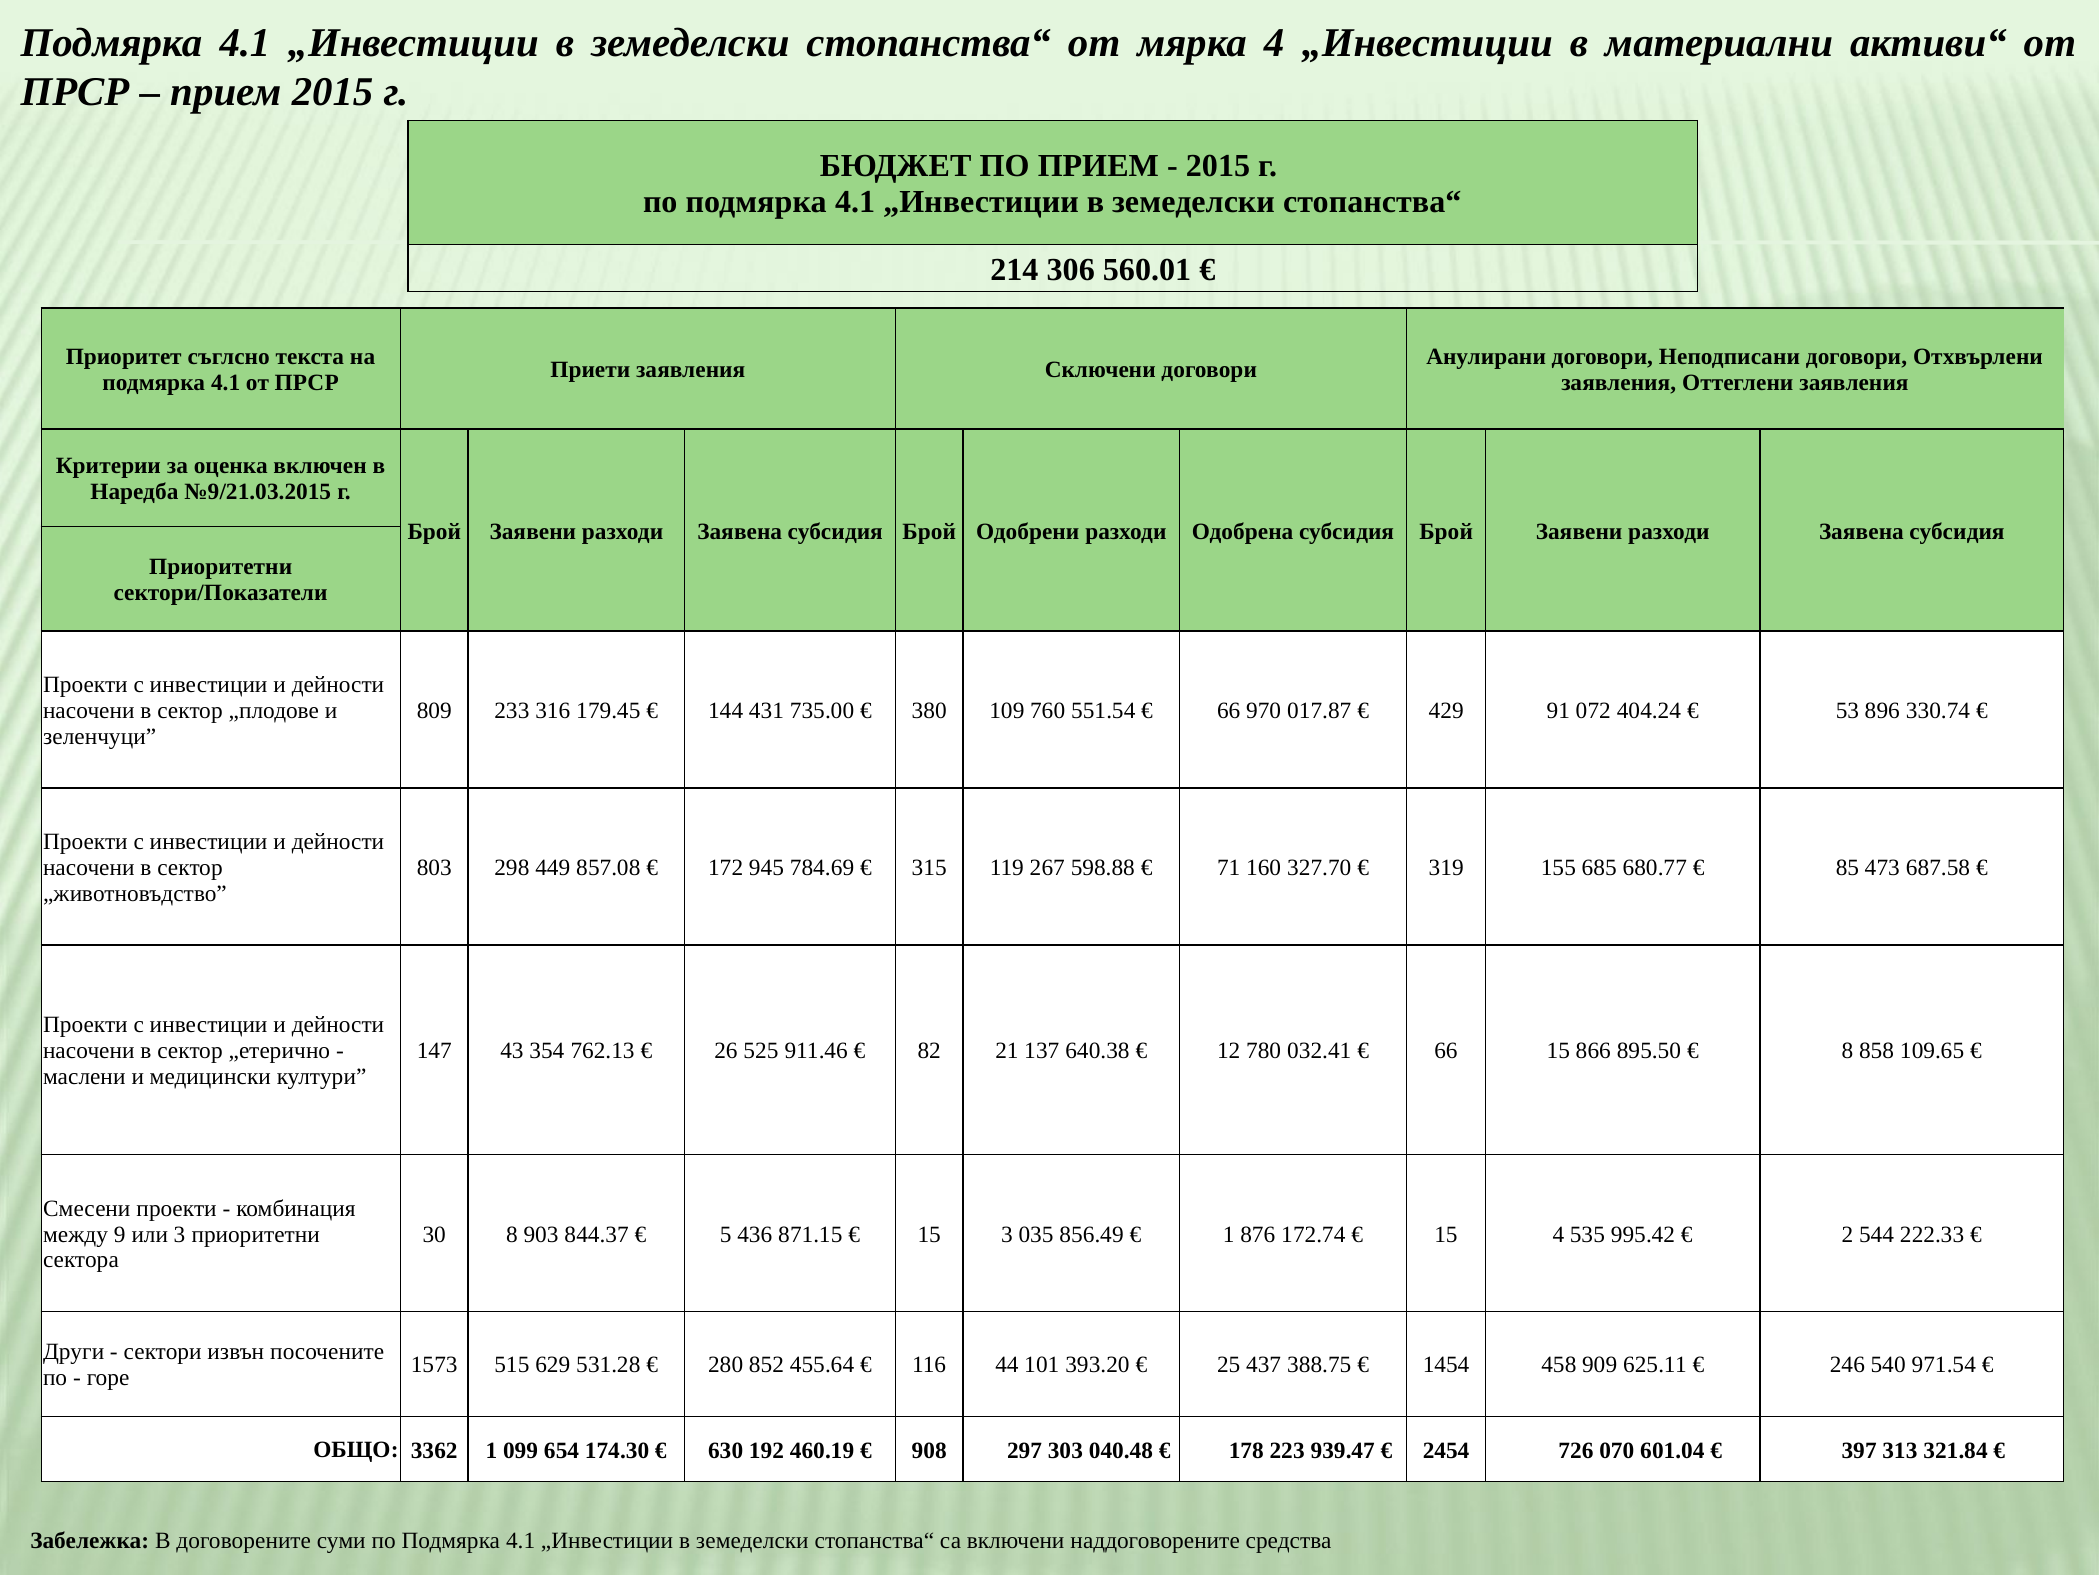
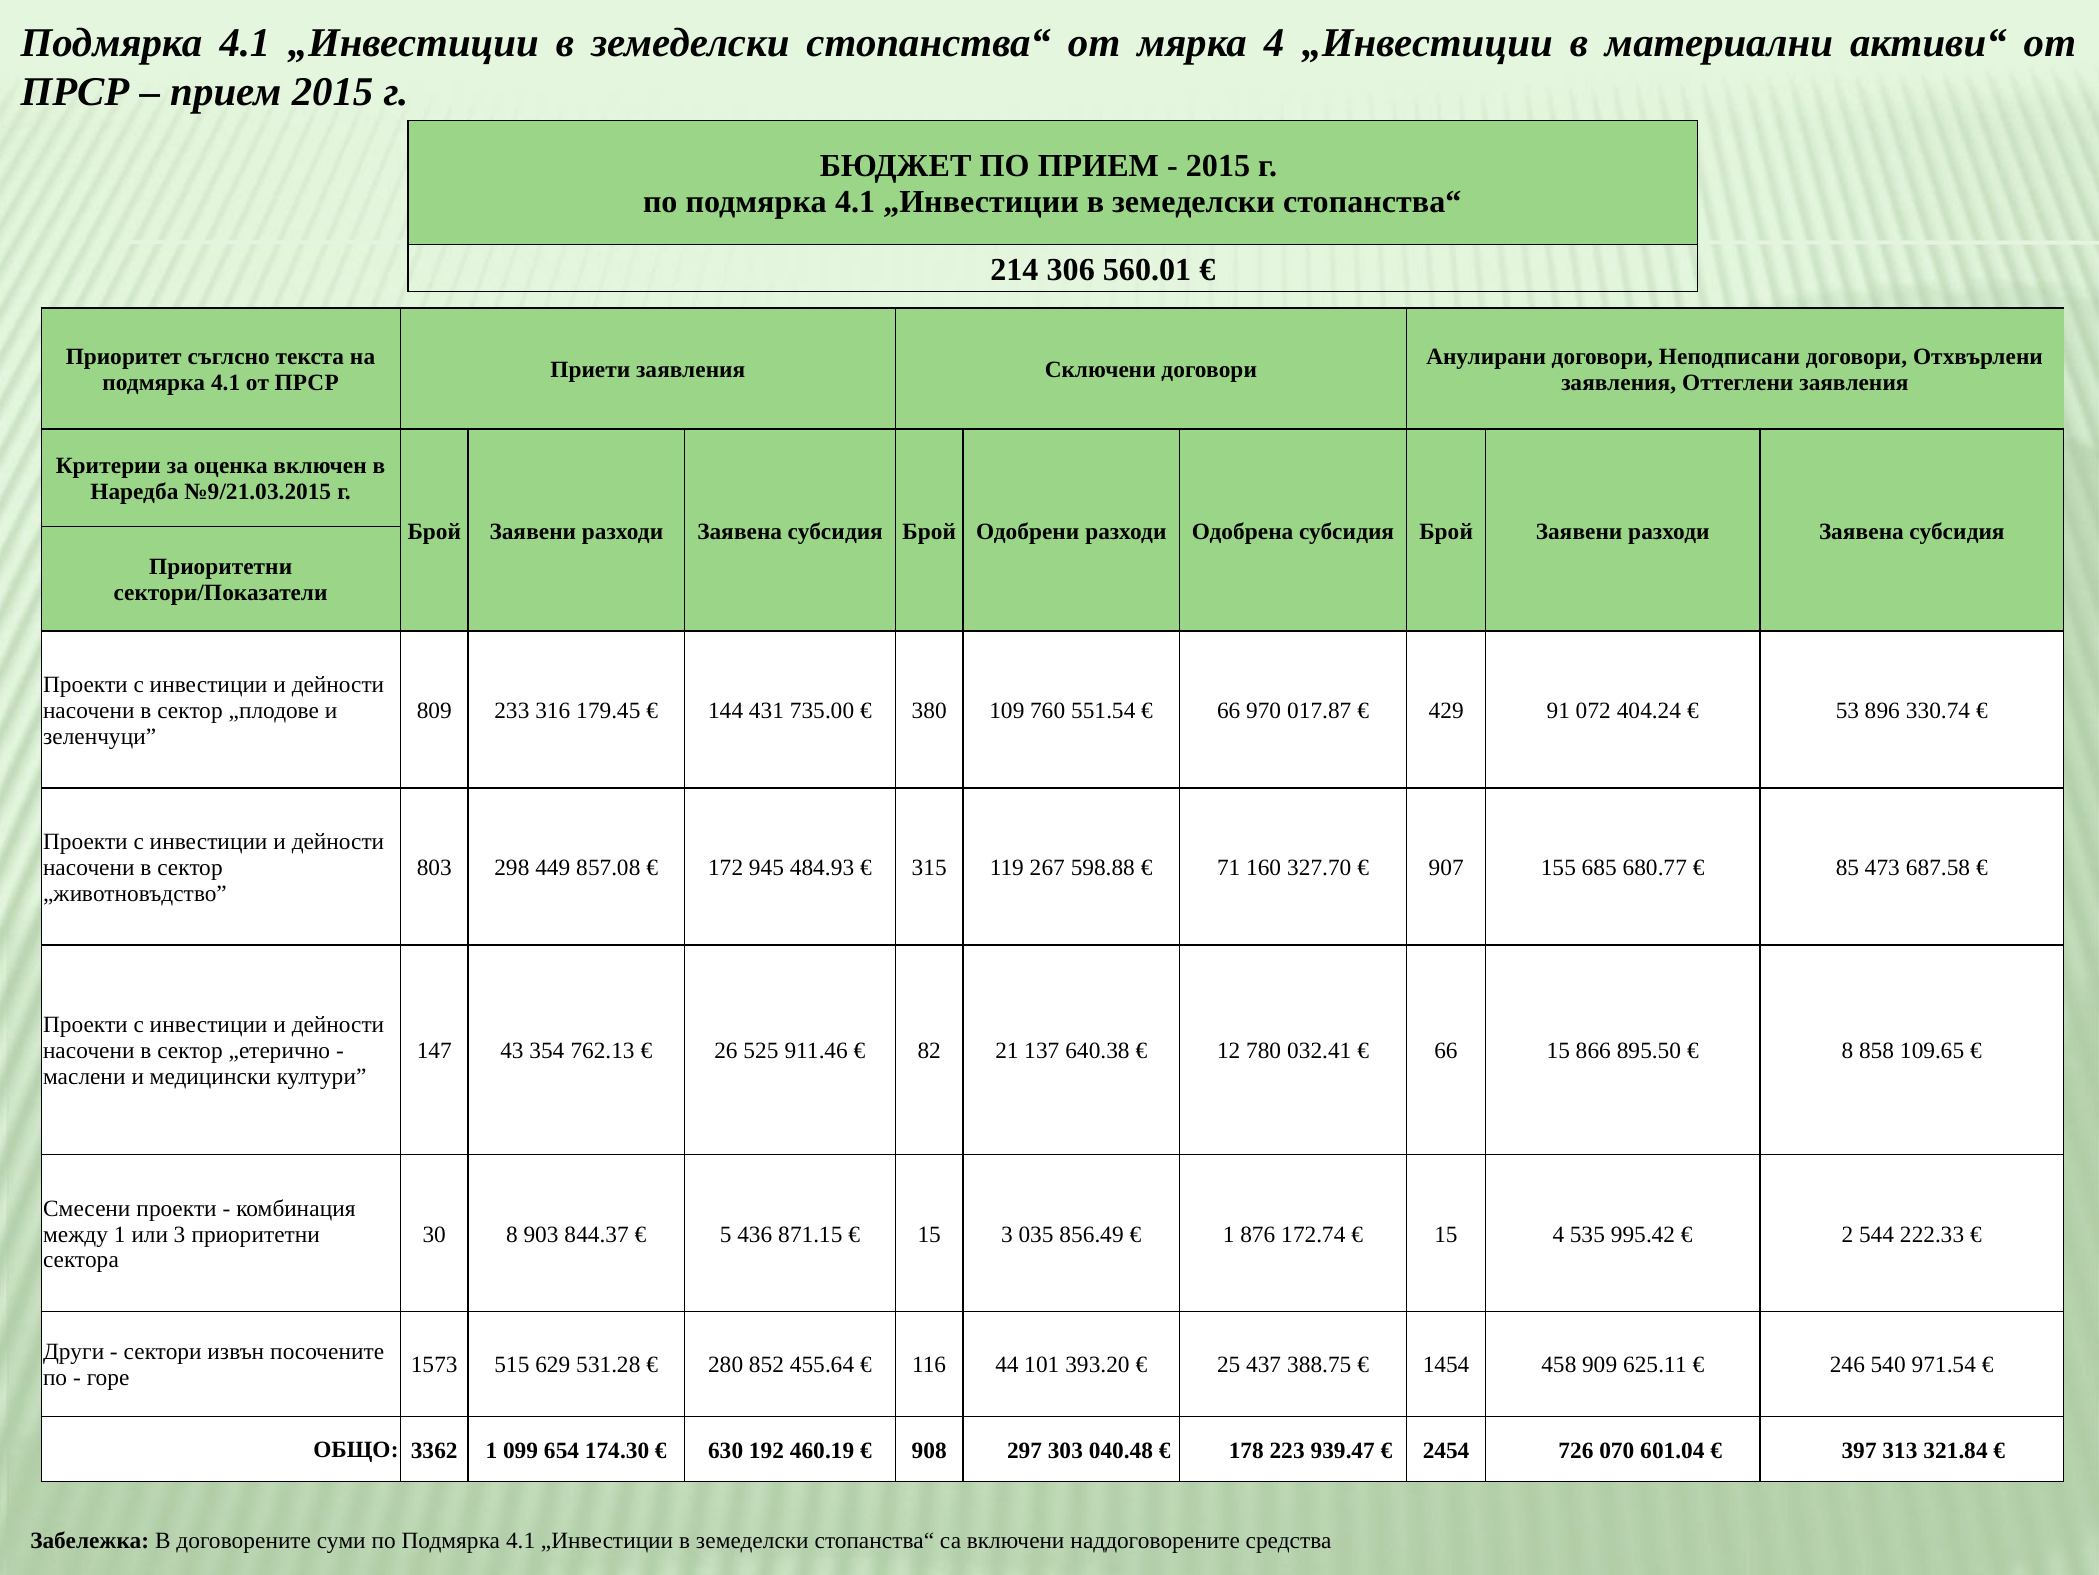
784.69: 784.69 -> 484.93
319: 319 -> 907
между 9: 9 -> 1
